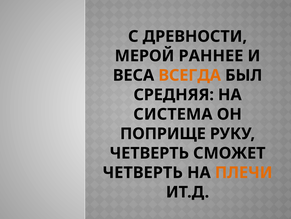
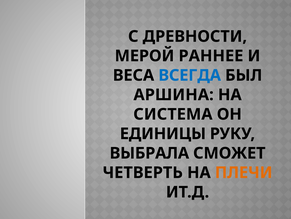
ВСЕГДА colour: orange -> blue
СРЕДНЯЯ: СРЕДНЯЯ -> АРШИНА
ПОПРИЩЕ: ПОПРИЩЕ -> ЕДИНИЦЫ
ЧЕТВЕРТЬ at (149, 153): ЧЕТВЕРТЬ -> ВЫБРАЛА
